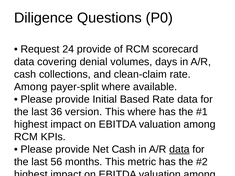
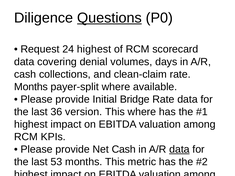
Questions underline: none -> present
24 provide: provide -> highest
Among at (31, 87): Among -> Months
Based: Based -> Bridge
56: 56 -> 53
